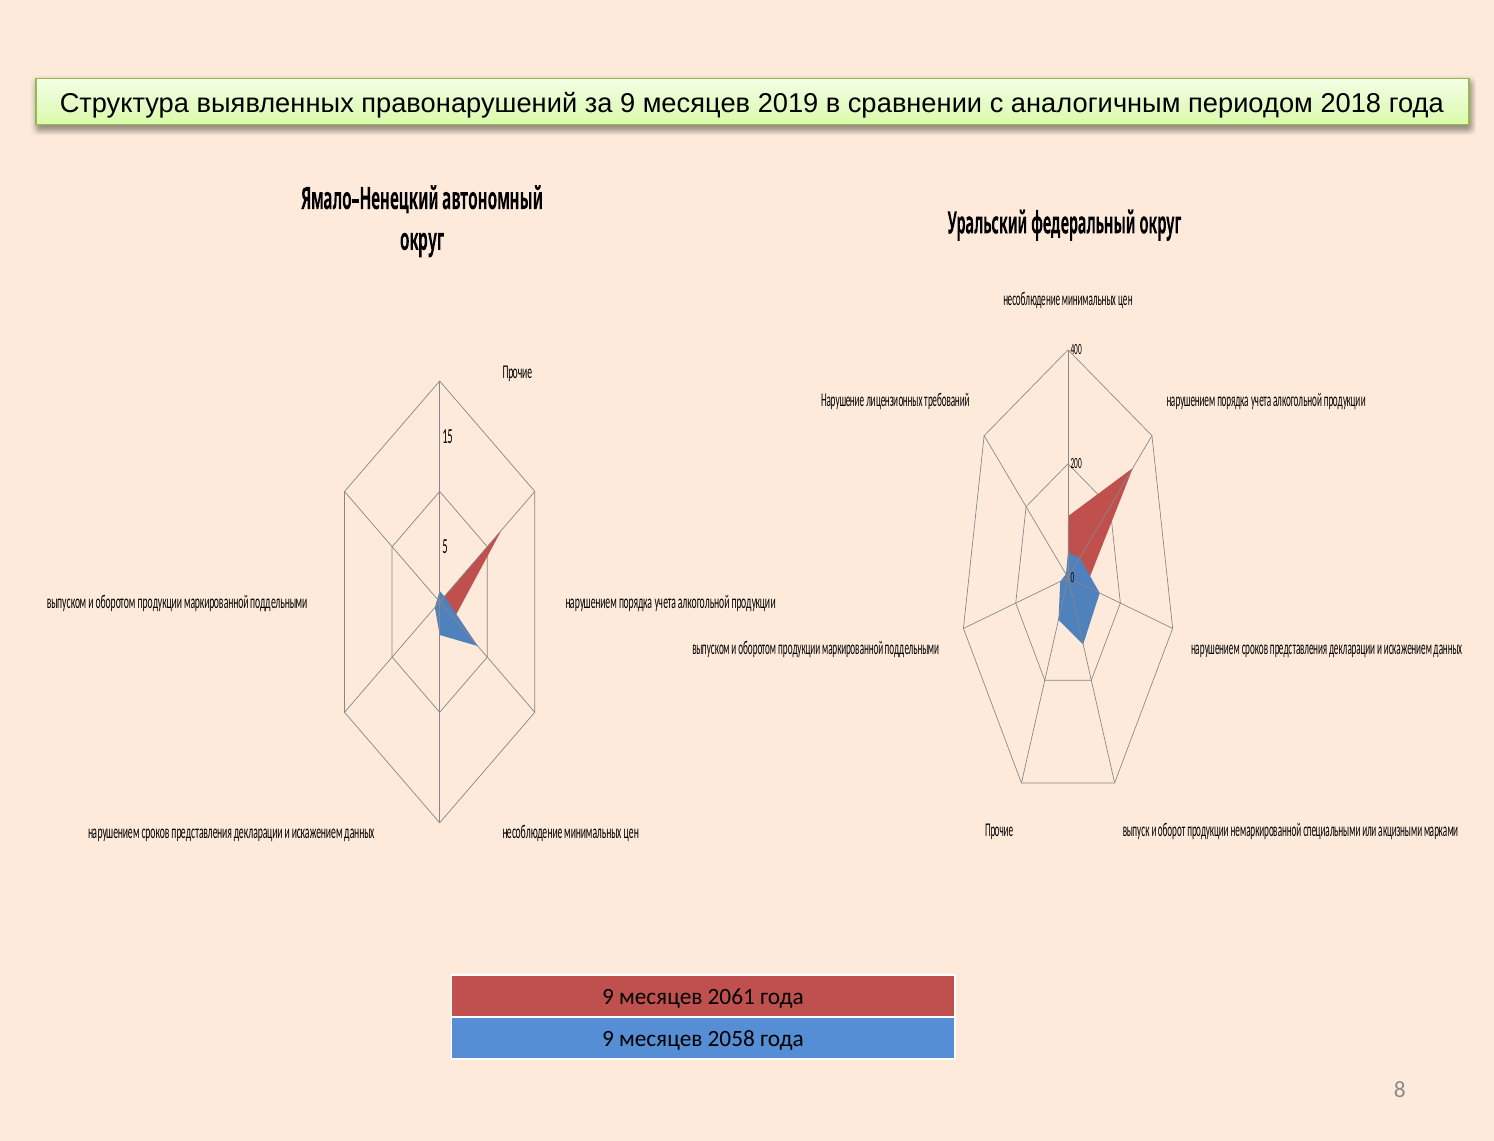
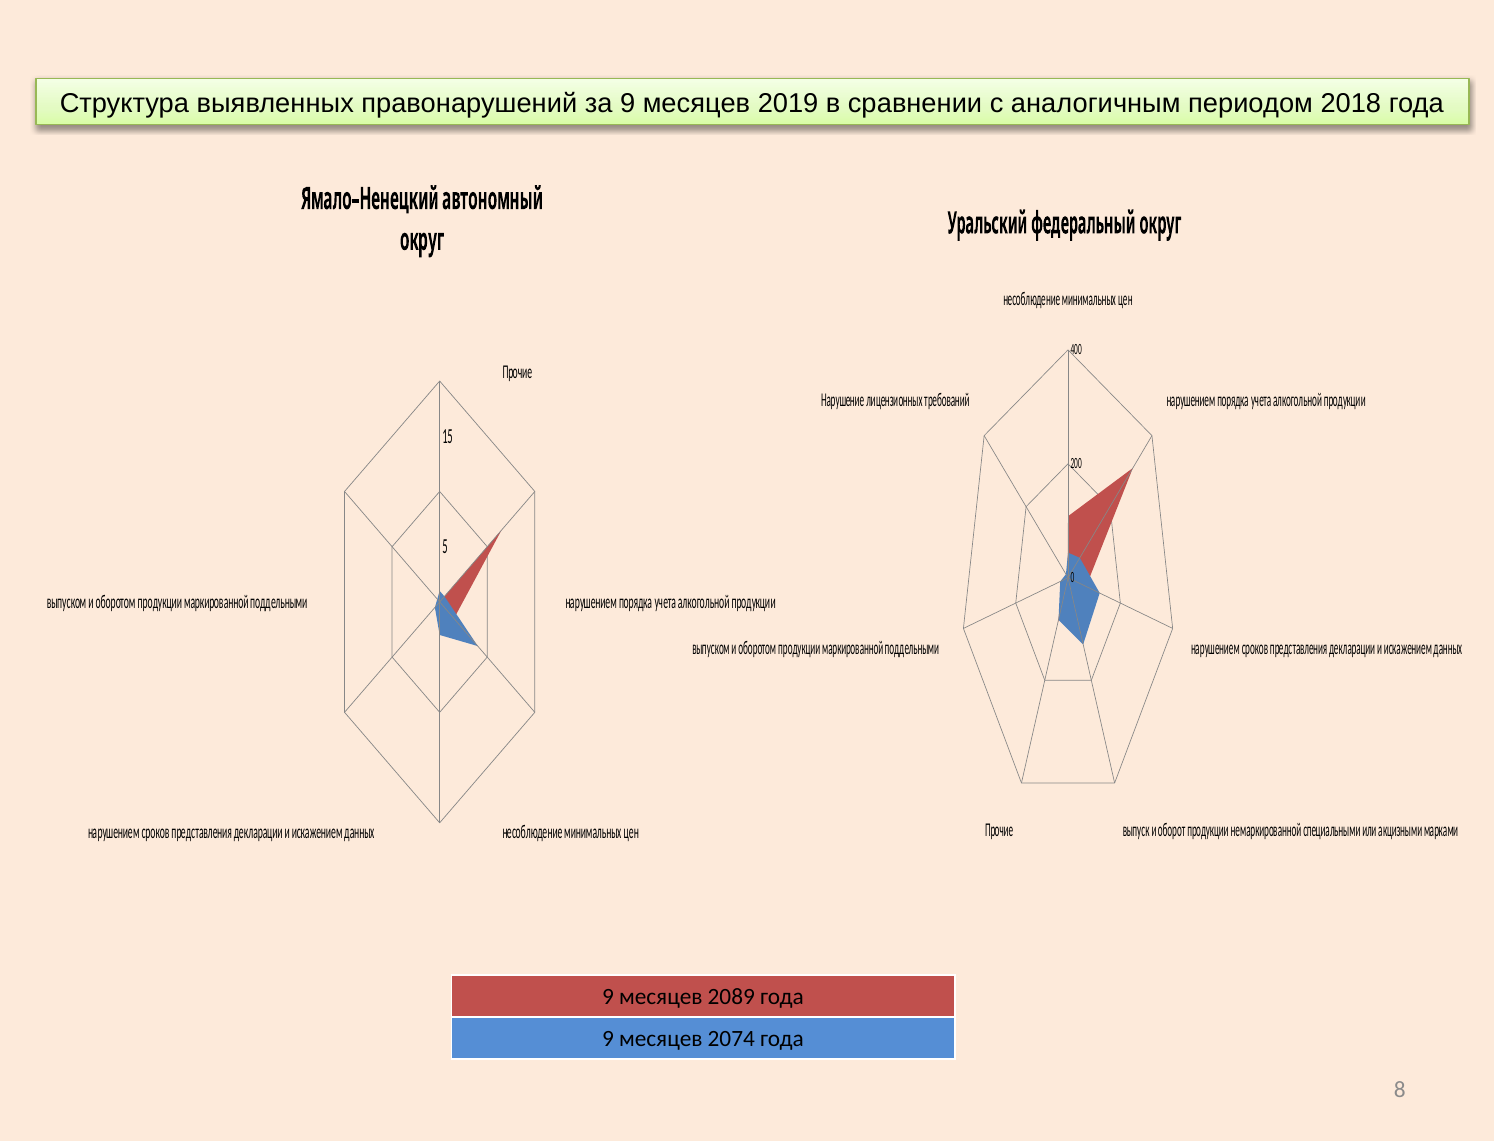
2061: 2061 -> 2089
2058: 2058 -> 2074
